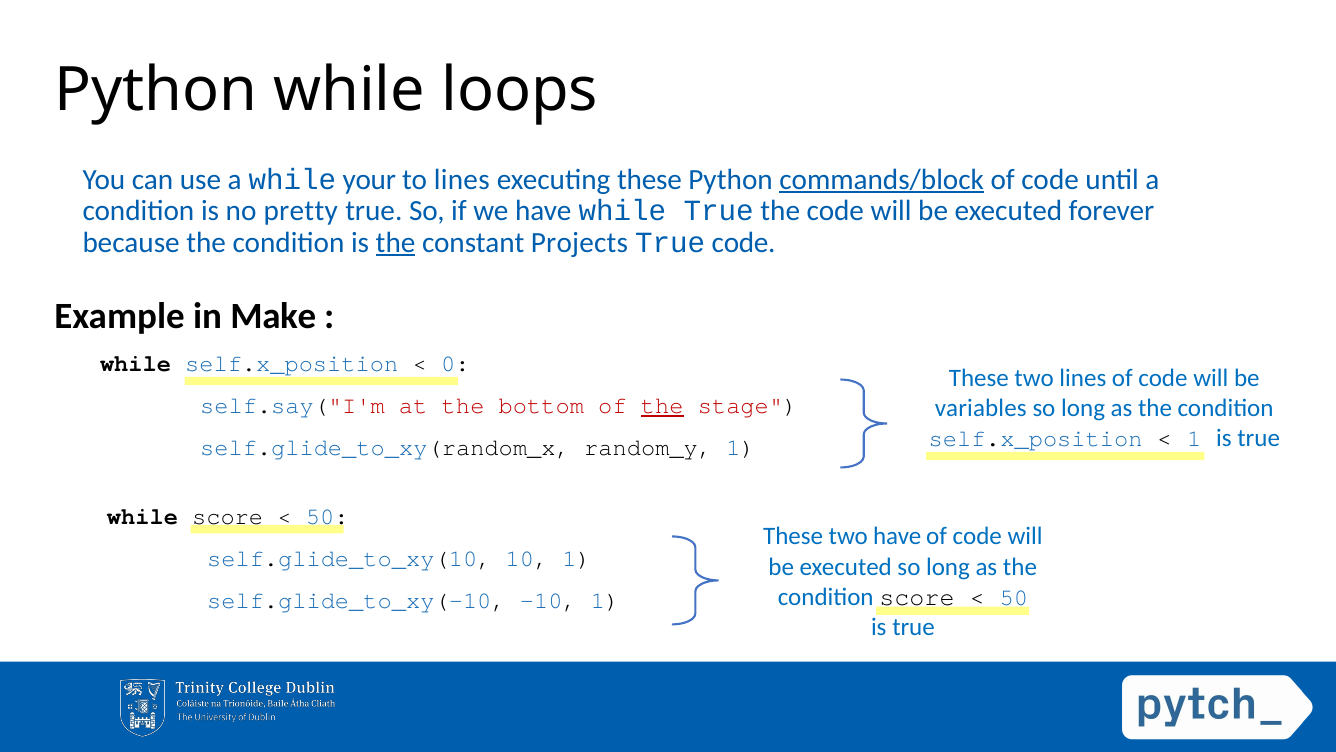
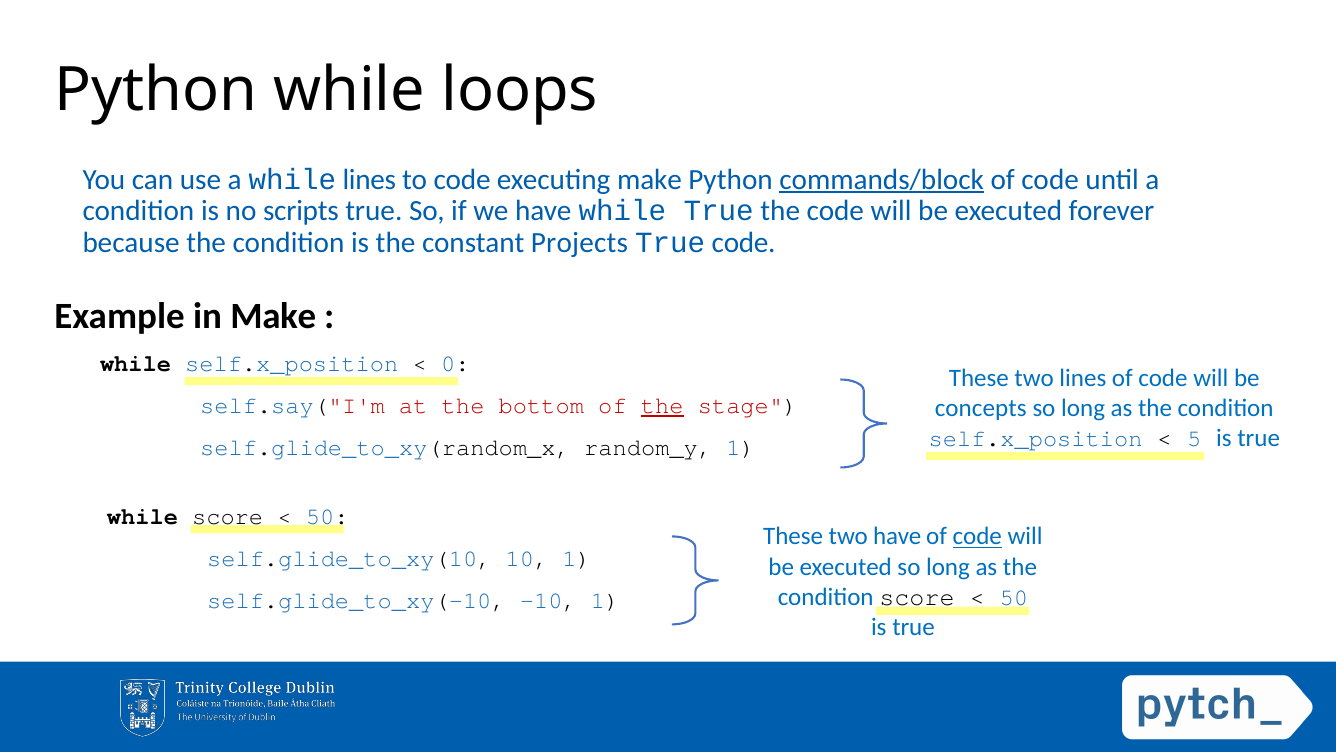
while your: your -> lines
to lines: lines -> code
executing these: these -> make
pretty: pretty -> scripts
the at (396, 243) underline: present -> none
variables: variables -> concepts
1 at (1194, 439): 1 -> 5
code at (977, 536) underline: none -> present
